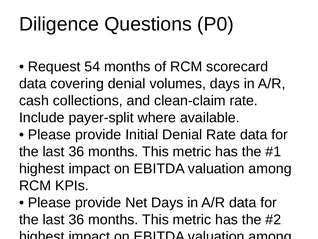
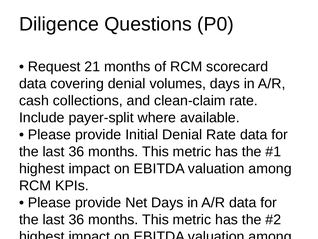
54: 54 -> 21
